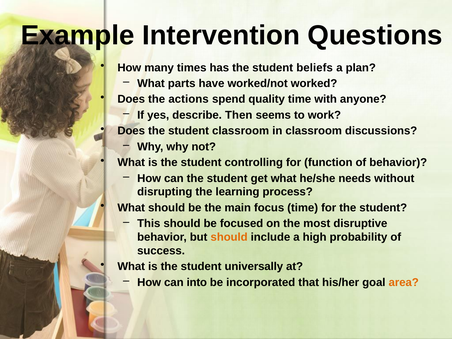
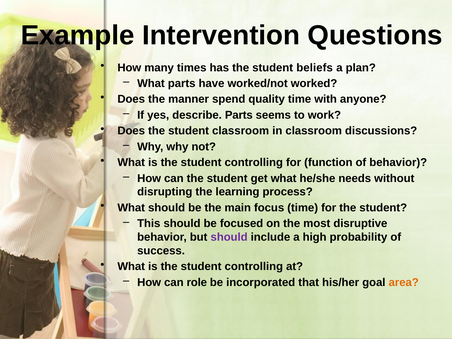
actions: actions -> manner
describe Then: Then -> Parts
should at (229, 237) colour: orange -> purple
universally at (254, 266): universally -> controlling
into: into -> role
